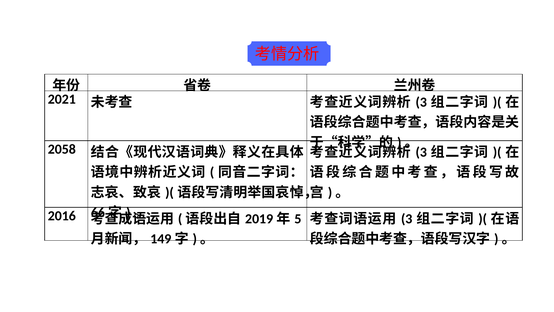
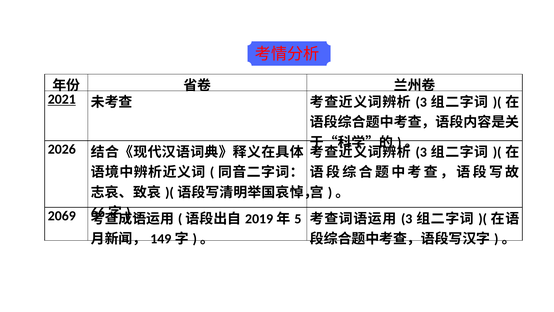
2021 underline: none -> present
2058: 2058 -> 2026
2016: 2016 -> 2069
